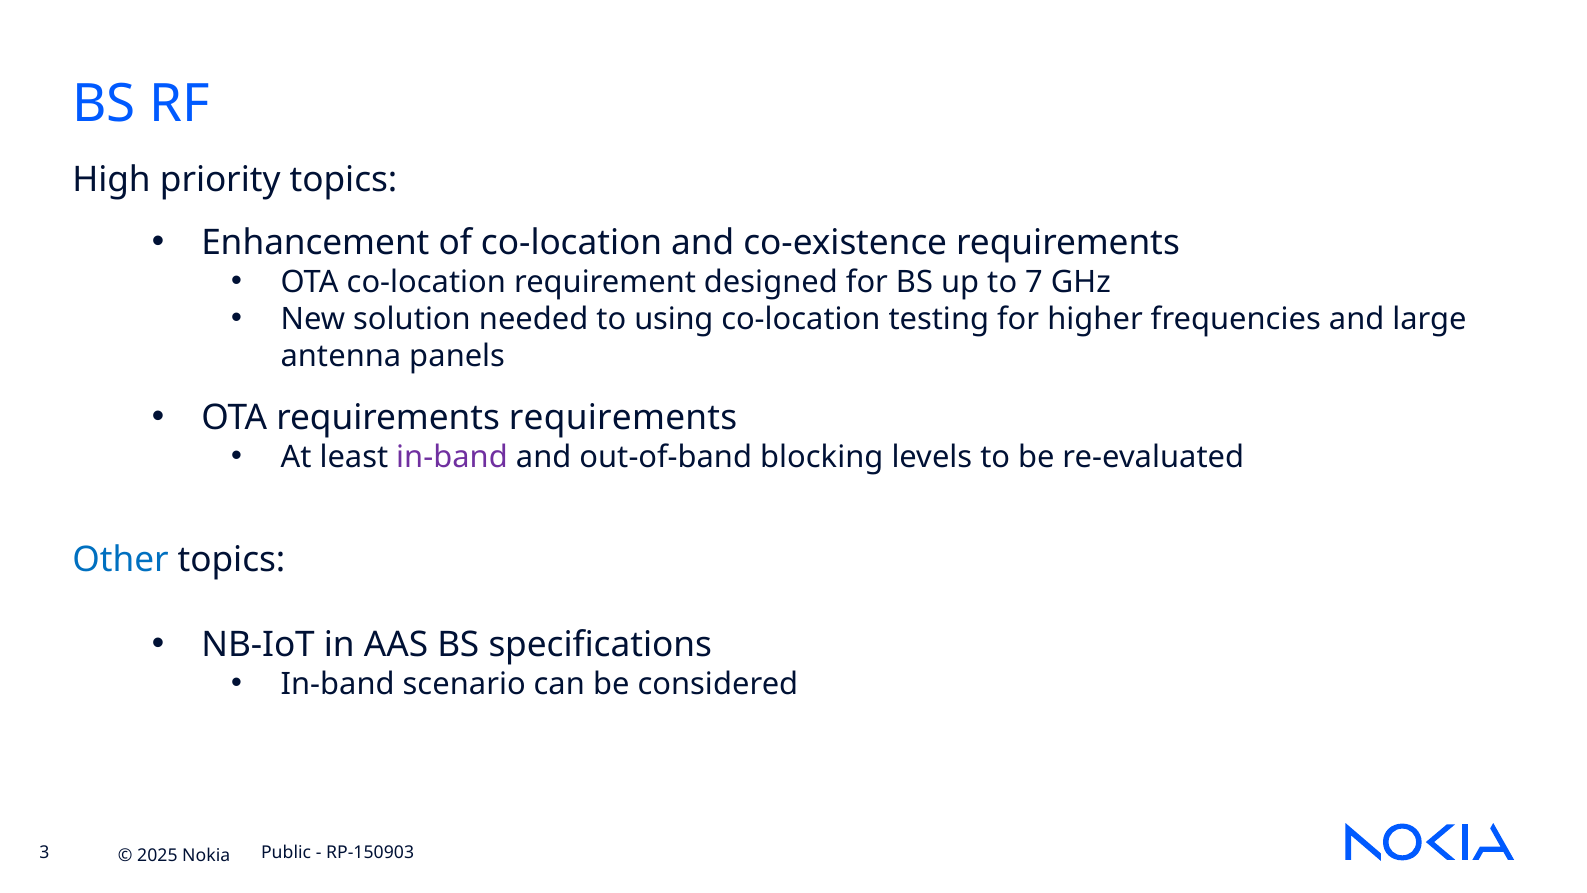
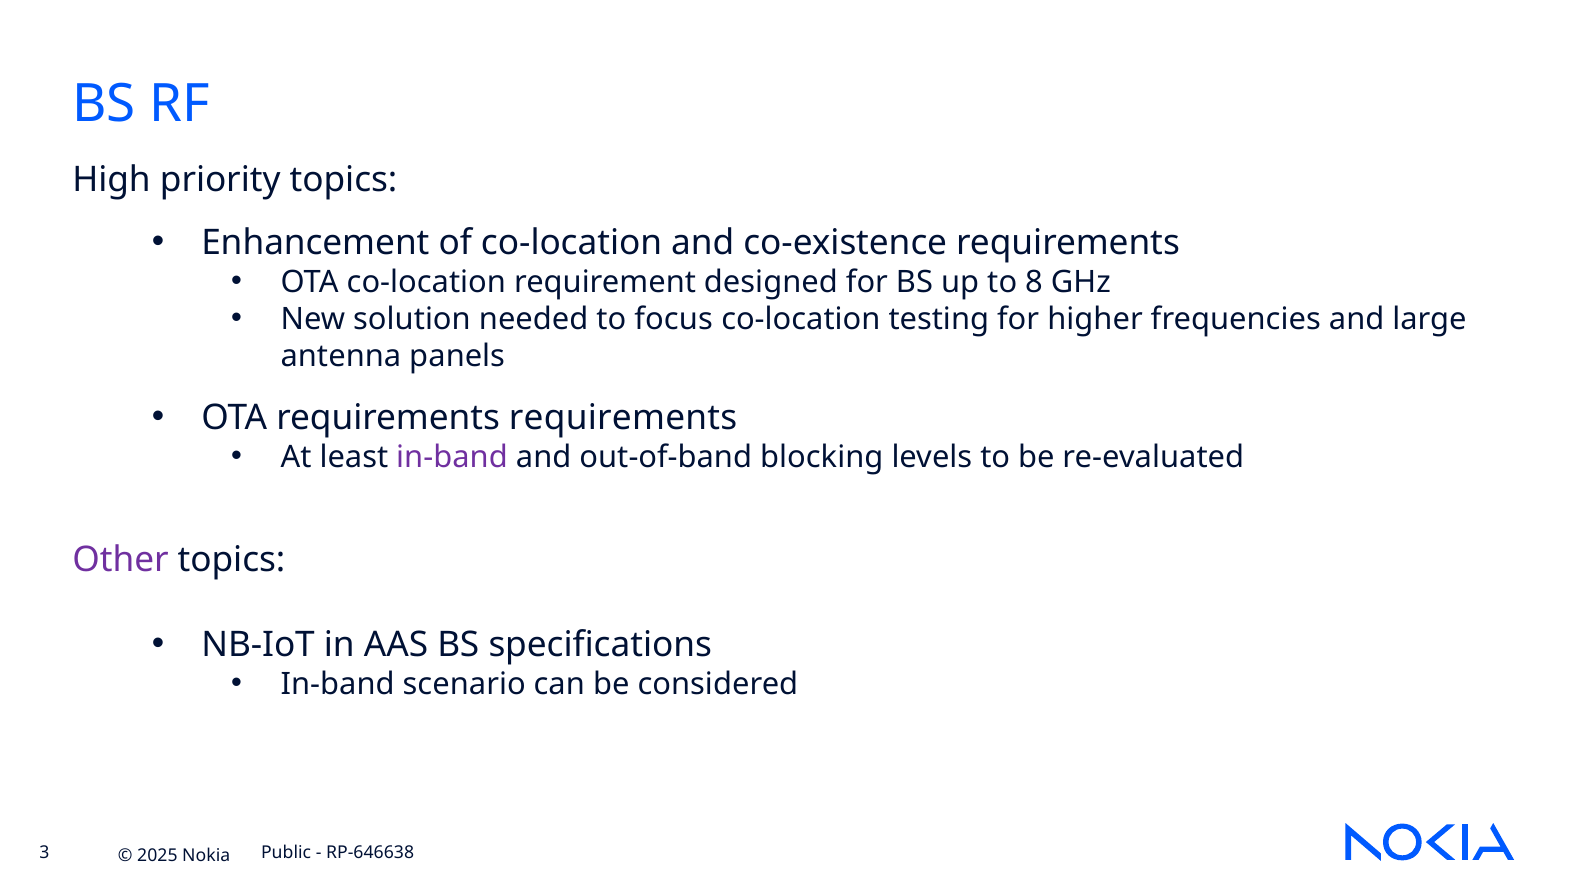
7: 7 -> 8
using: using -> focus
Other colour: blue -> purple
RP-150903: RP-150903 -> RP-646638
